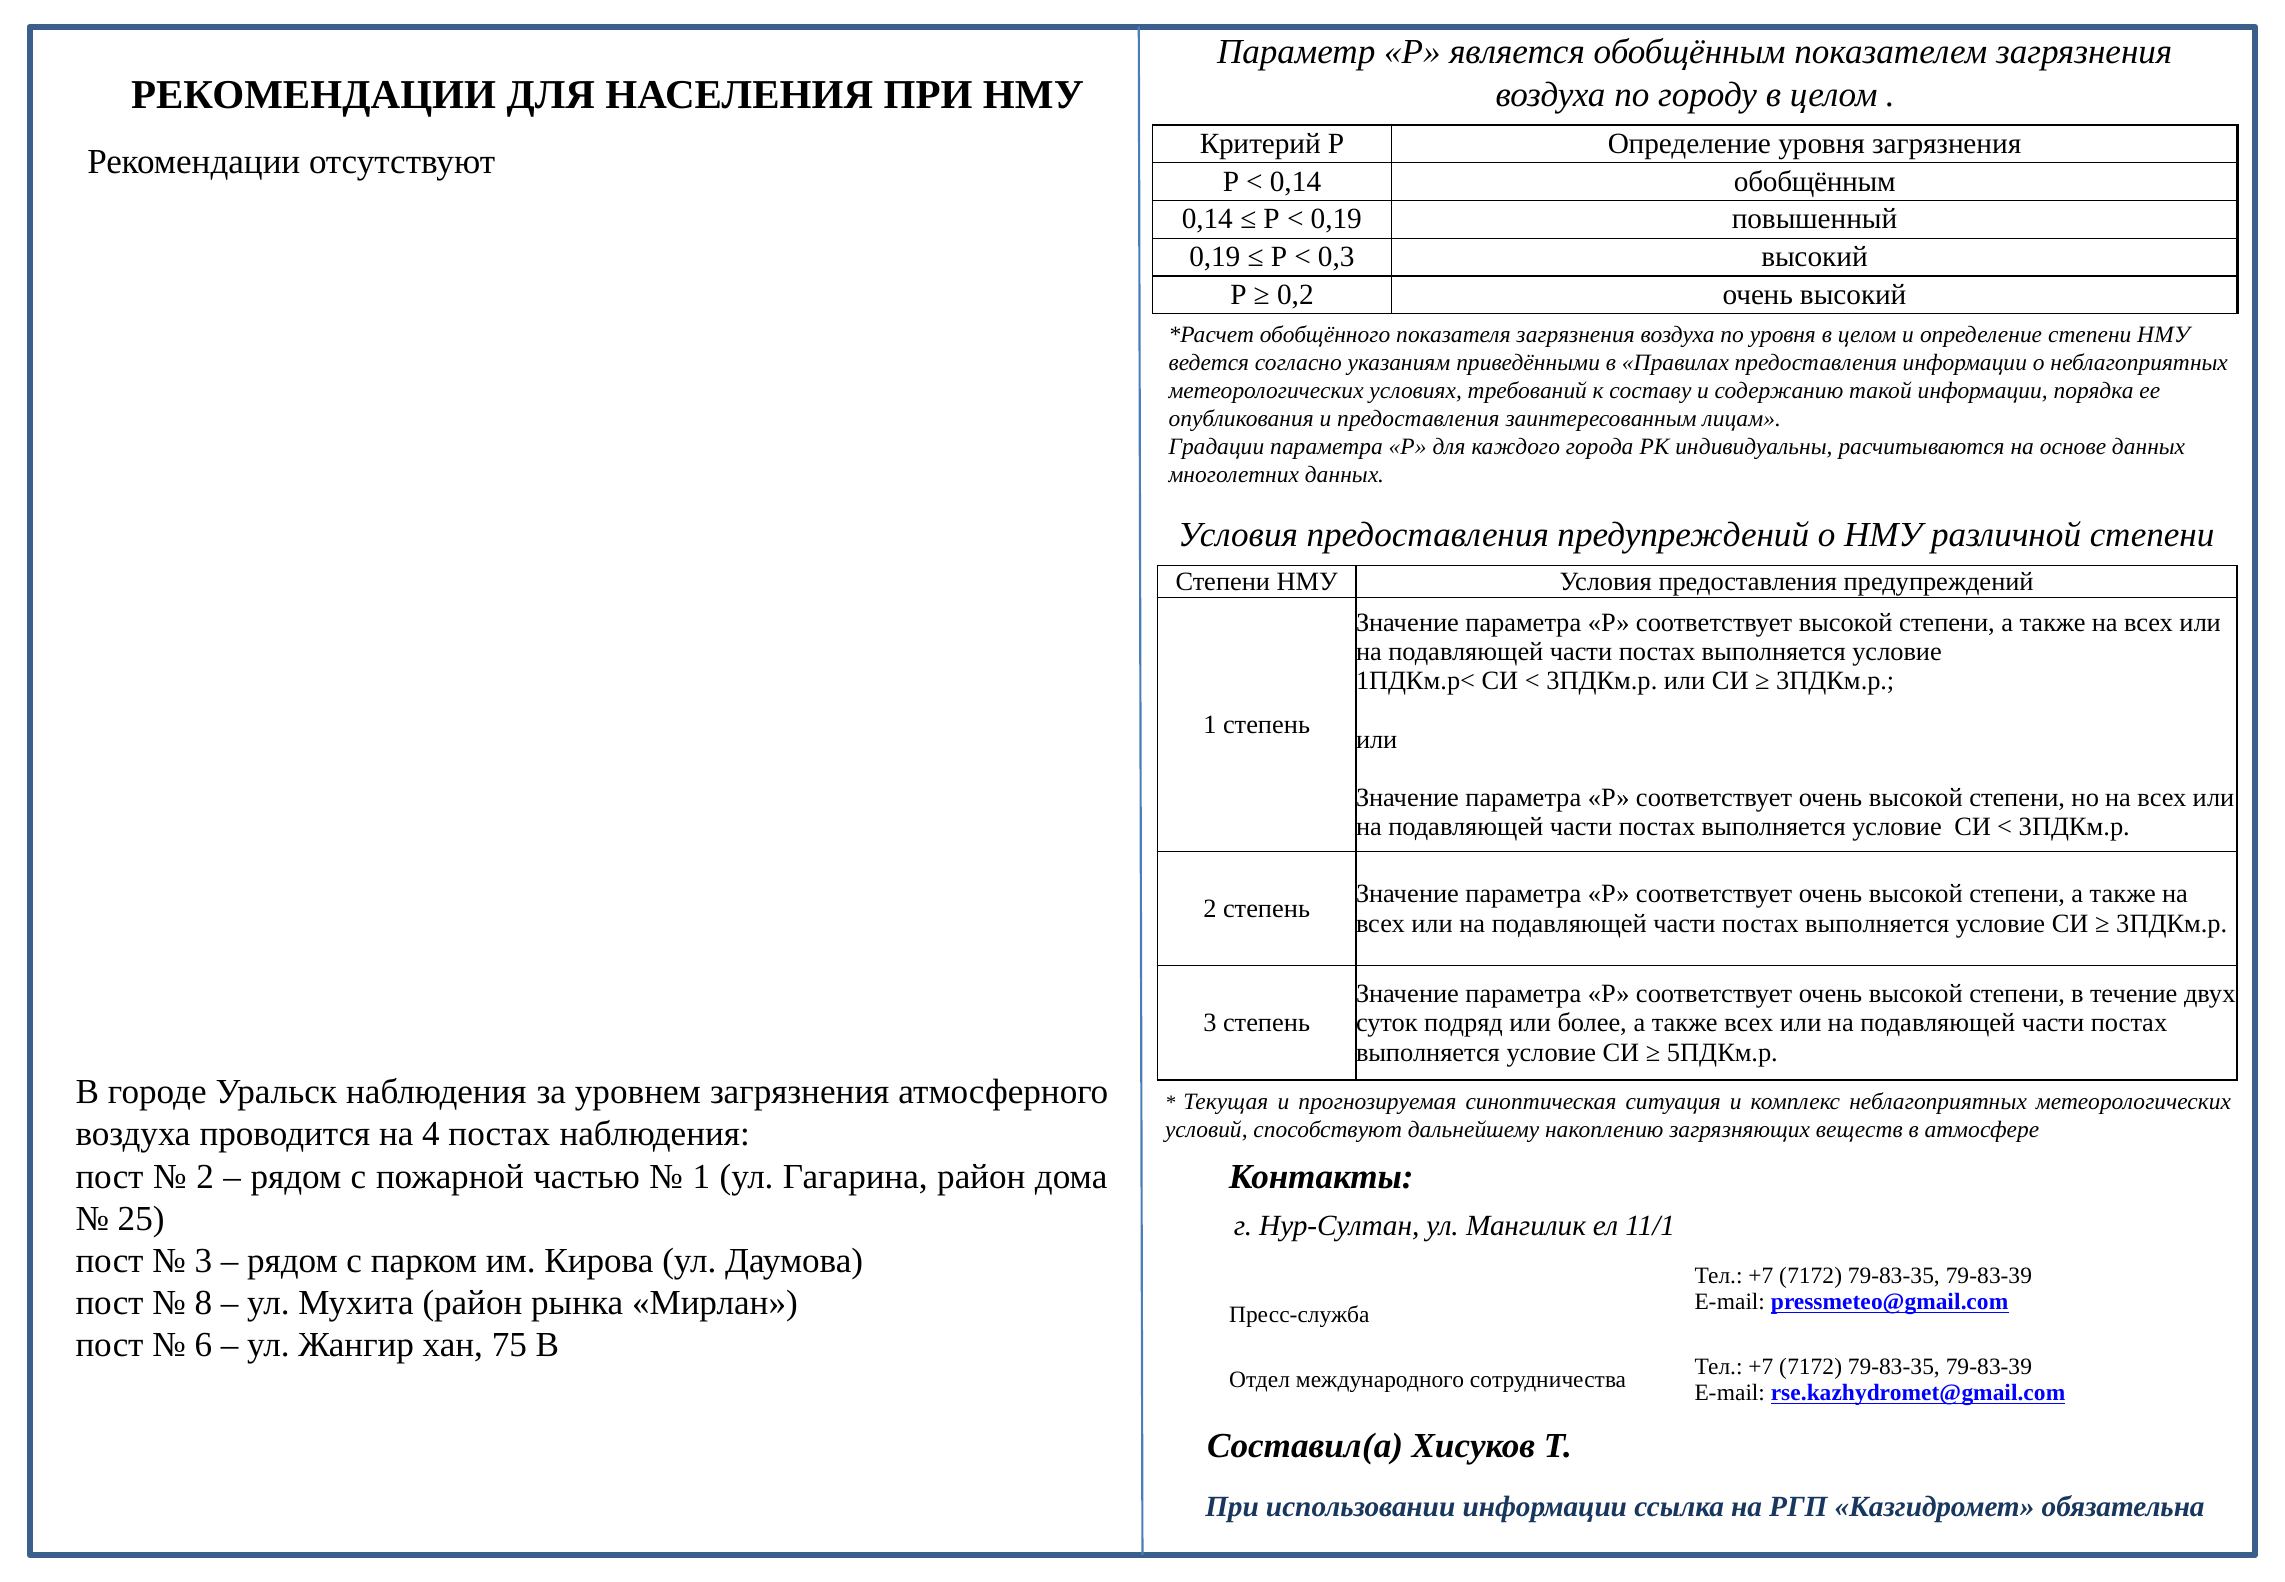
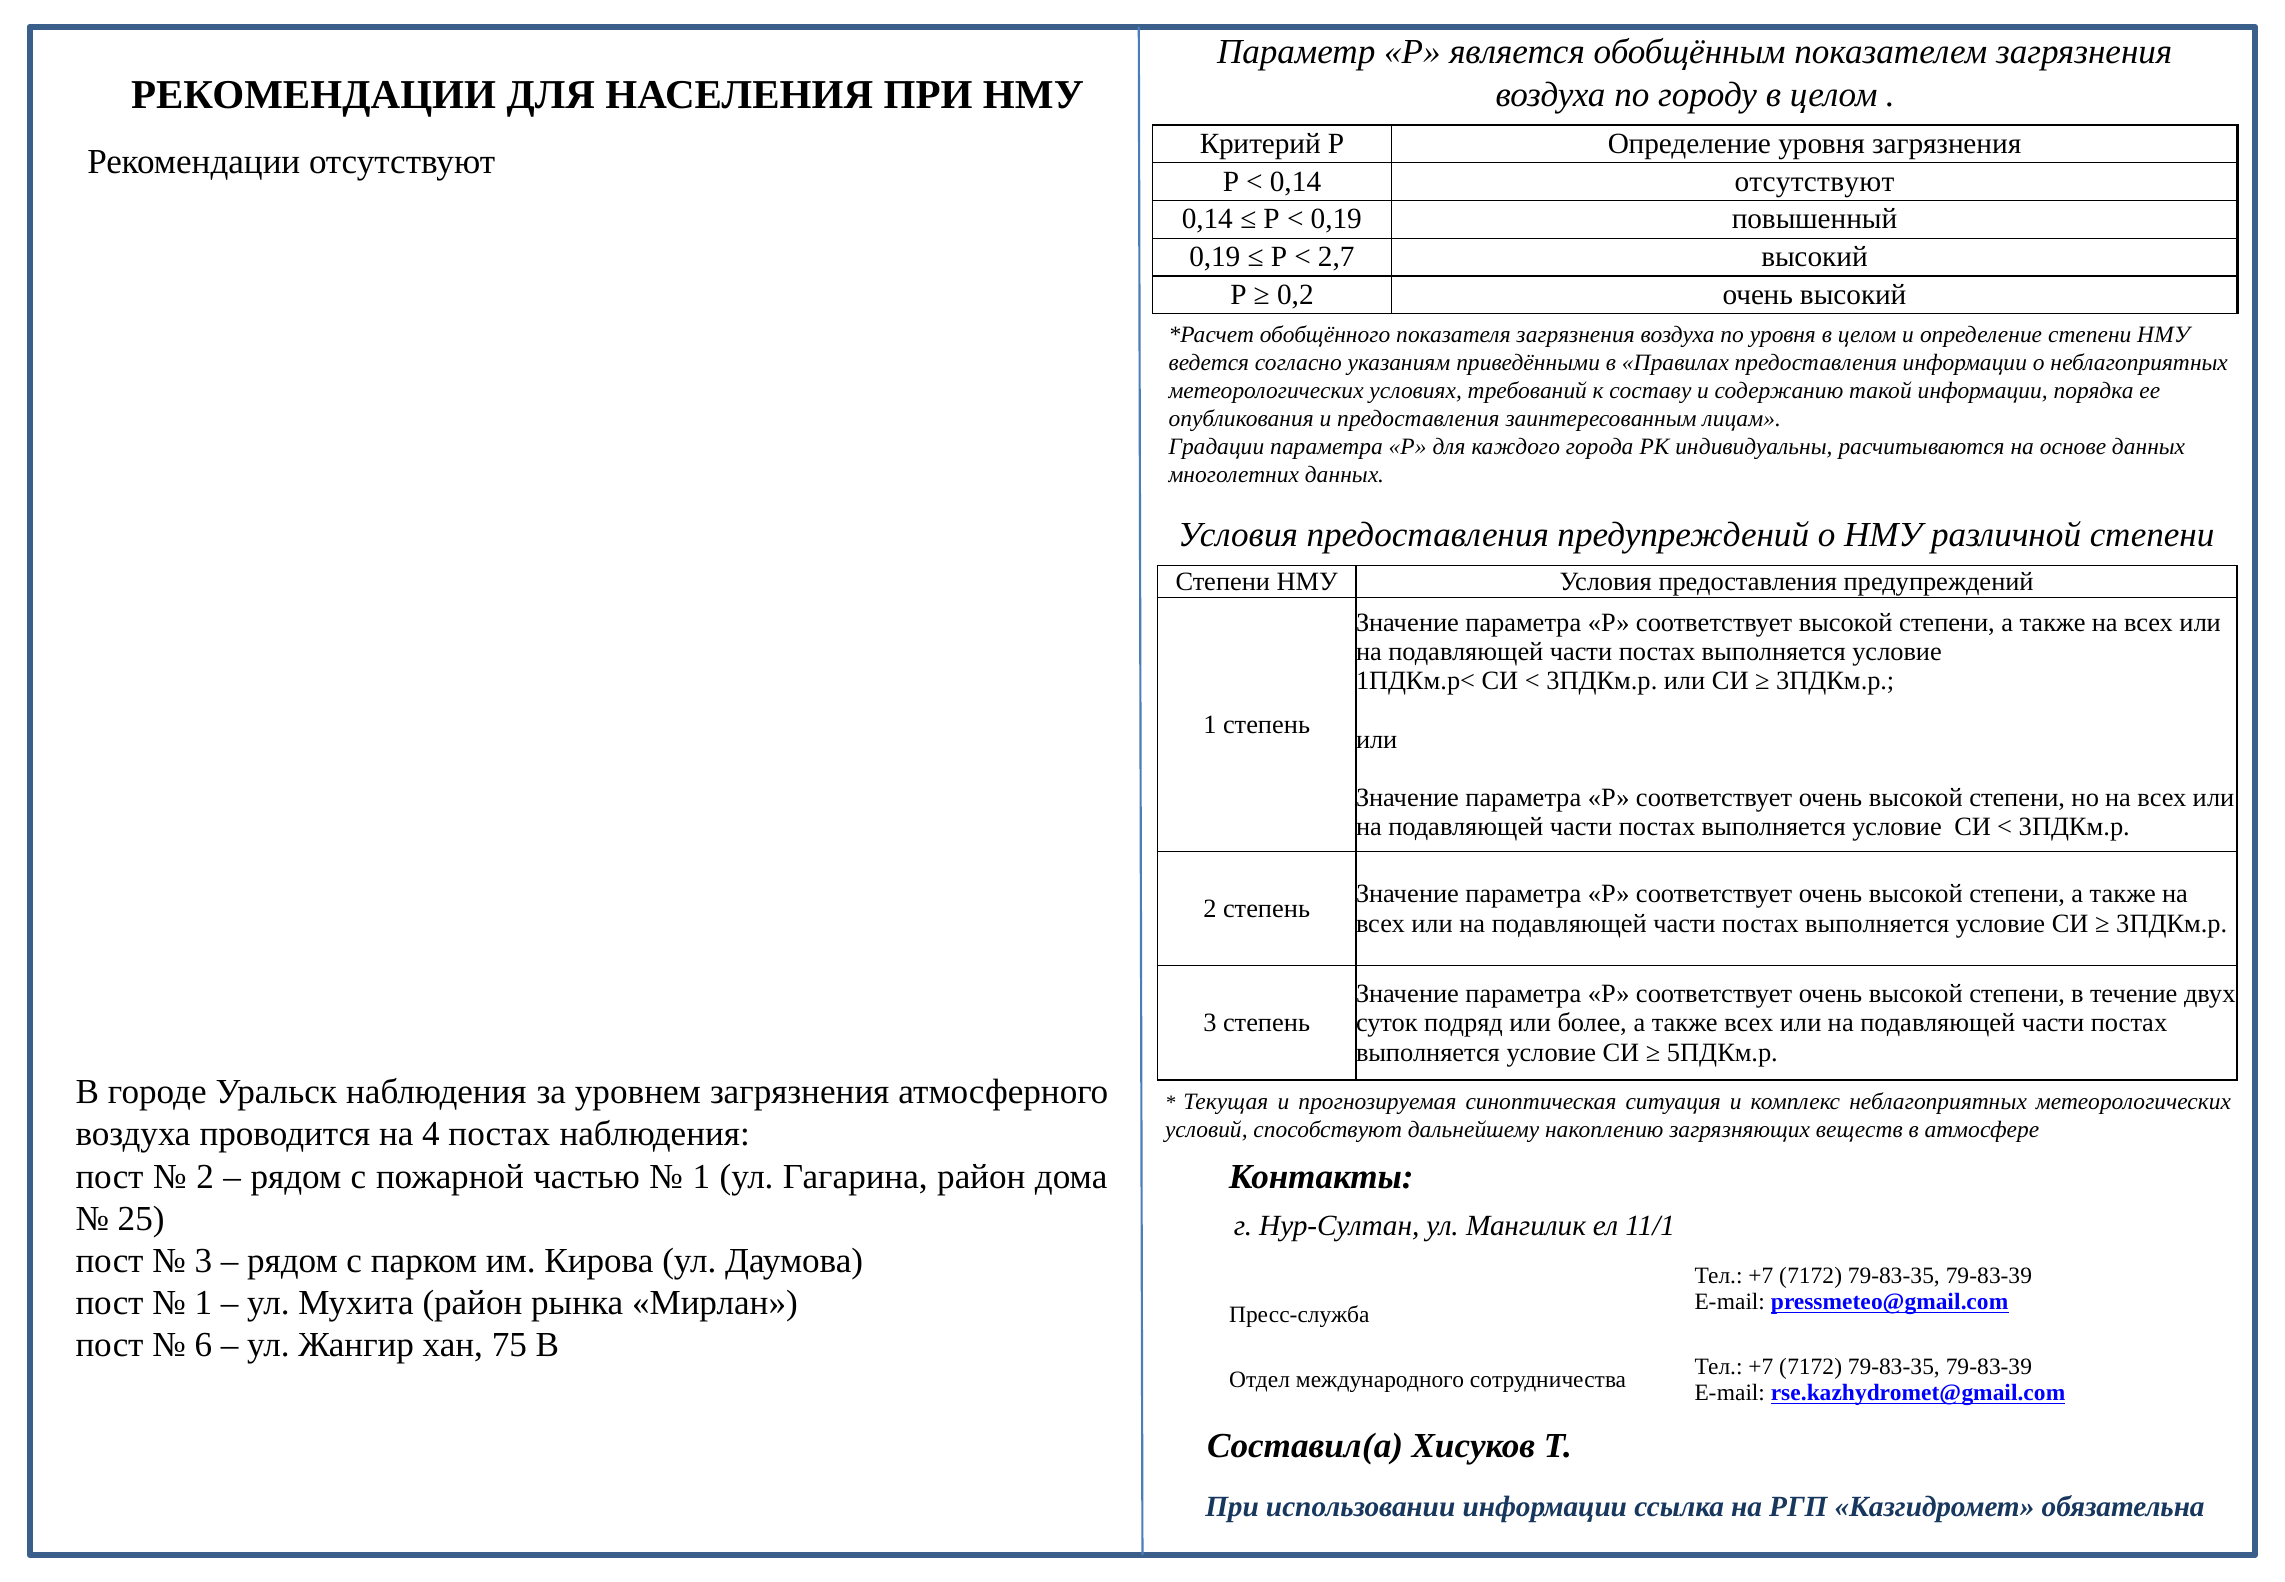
0,14 обобщённым: обобщённым -> отсутствуют
0,3: 0,3 -> 2,7
8 at (203, 1303): 8 -> 1
